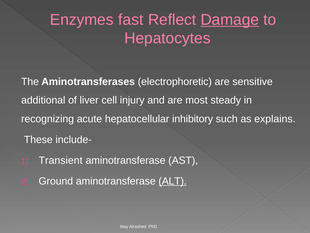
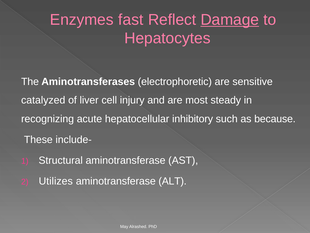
additional: additional -> catalyzed
explains: explains -> because
Transient: Transient -> Structural
Ground: Ground -> Utilizes
ALT underline: present -> none
